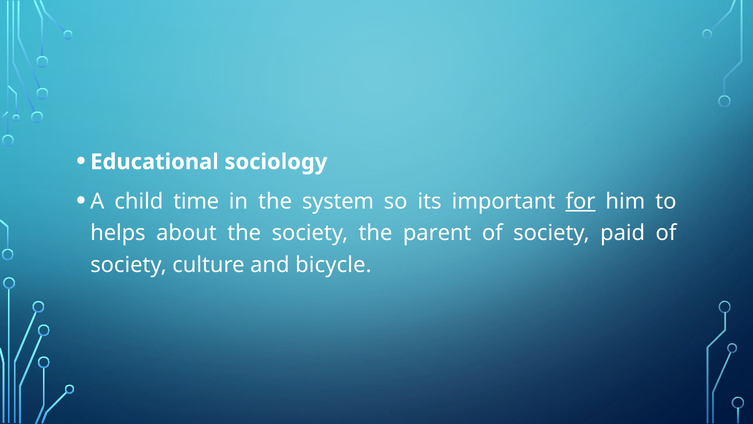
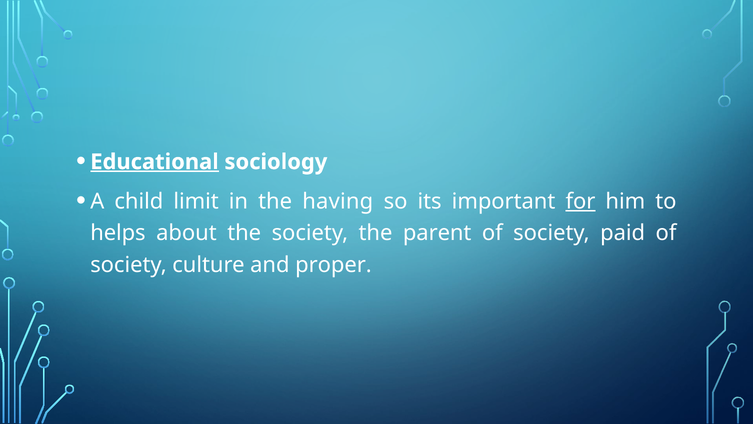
Educational underline: none -> present
time: time -> limit
system: system -> having
bicycle: bicycle -> proper
